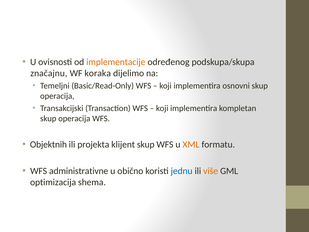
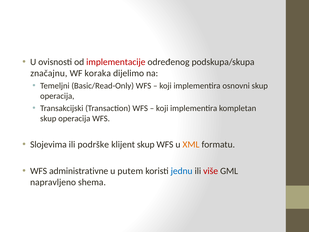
implementacije colour: orange -> red
Objektnih: Objektnih -> Slojevima
projekta: projekta -> podrške
obično: obično -> putem
više colour: orange -> red
optimizacija: optimizacija -> napravljeno
